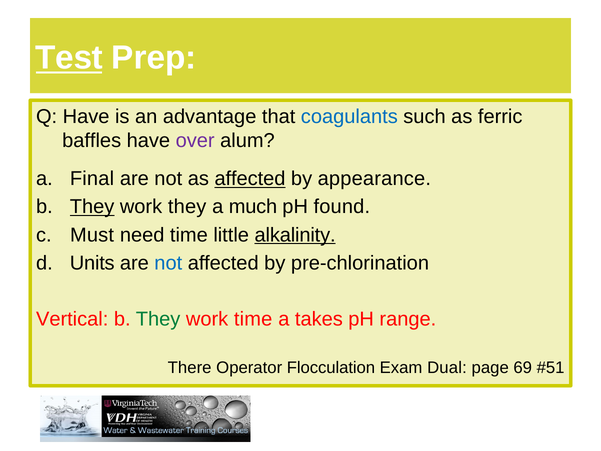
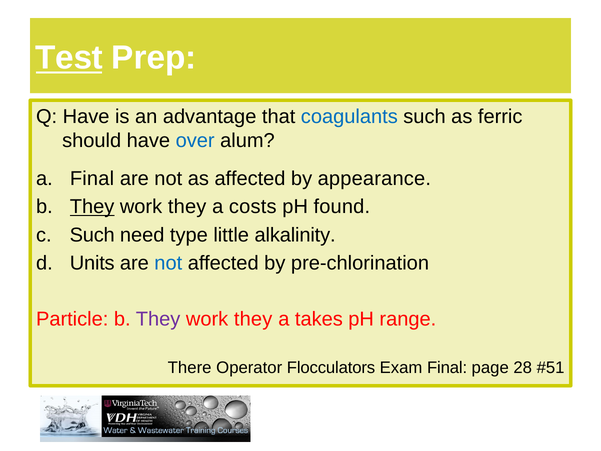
baffles: baffles -> should
over colour: purple -> blue
affected at (250, 179) underline: present -> none
much: much -> costs
Must at (92, 235): Must -> Such
need time: time -> type
alkalinity underline: present -> none
Vertical: Vertical -> Particle
They at (158, 319) colour: green -> purple
time at (253, 319): time -> they
Flocculation: Flocculation -> Flocculators
Exam Dual: Dual -> Final
69: 69 -> 28
